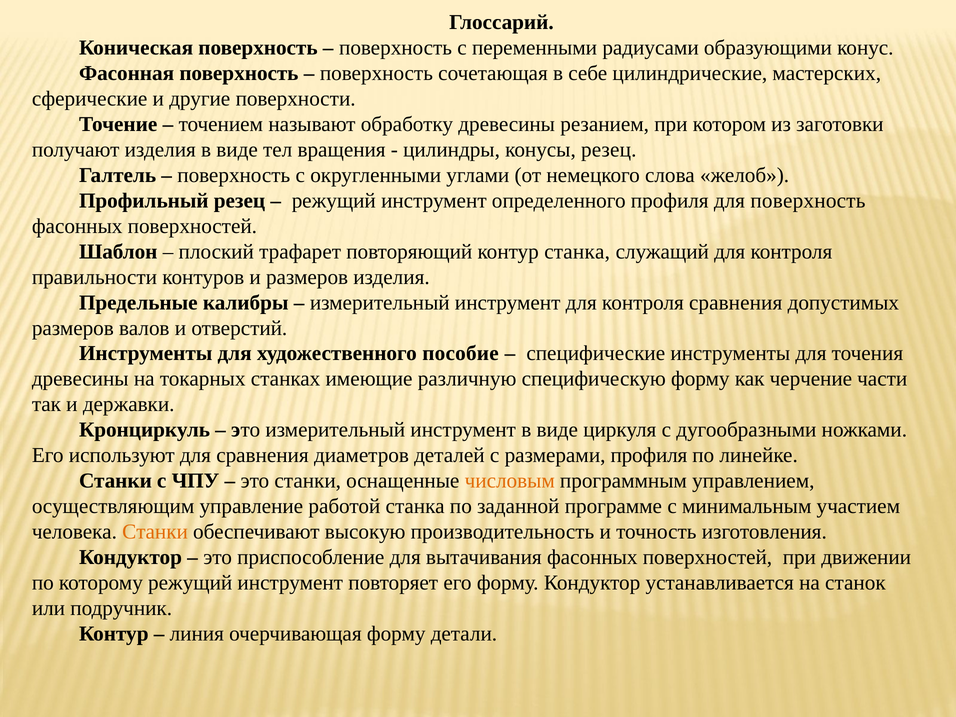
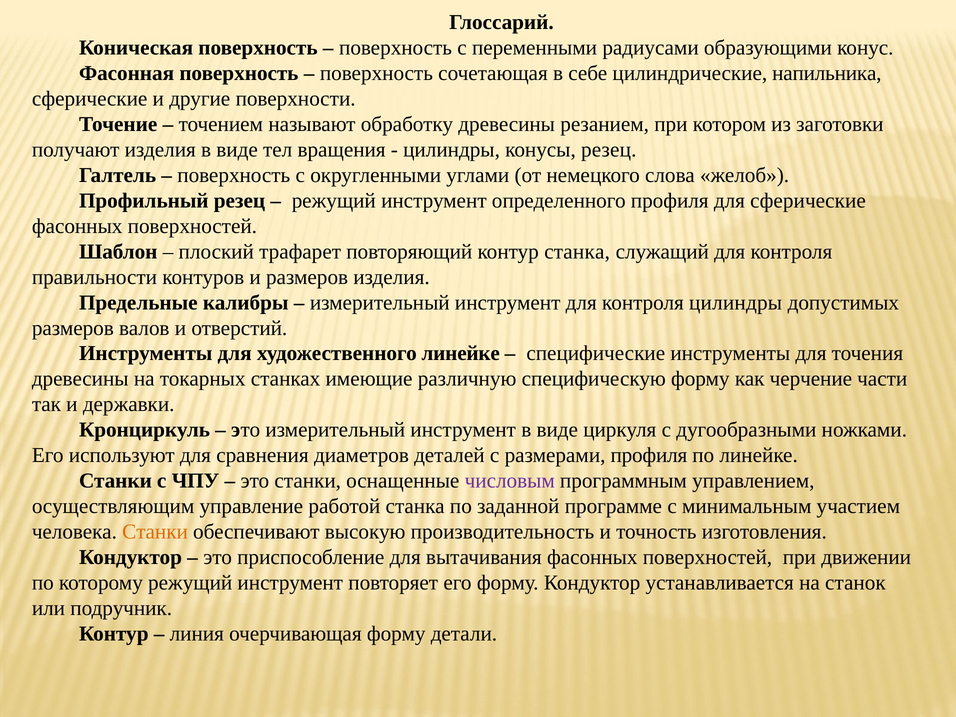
мастерских: мастерских -> напильника
для поверхность: поверхность -> сферические
контроля сравнения: сравнения -> цилиндры
художественного пособие: пособие -> линейке
числовым colour: orange -> purple
